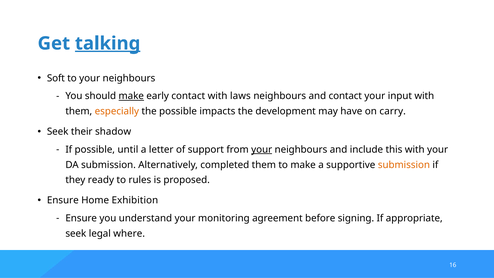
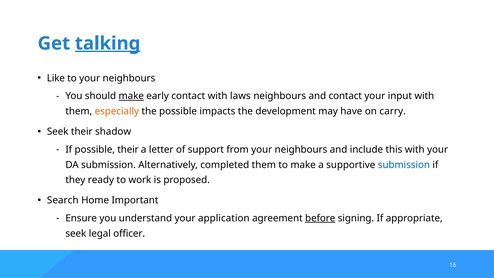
Soft: Soft -> Like
possible until: until -> their
your at (262, 149) underline: present -> none
submission at (404, 165) colour: orange -> blue
rules: rules -> work
Ensure at (63, 200): Ensure -> Search
Exhibition: Exhibition -> Important
monitoring: monitoring -> application
before underline: none -> present
where: where -> officer
